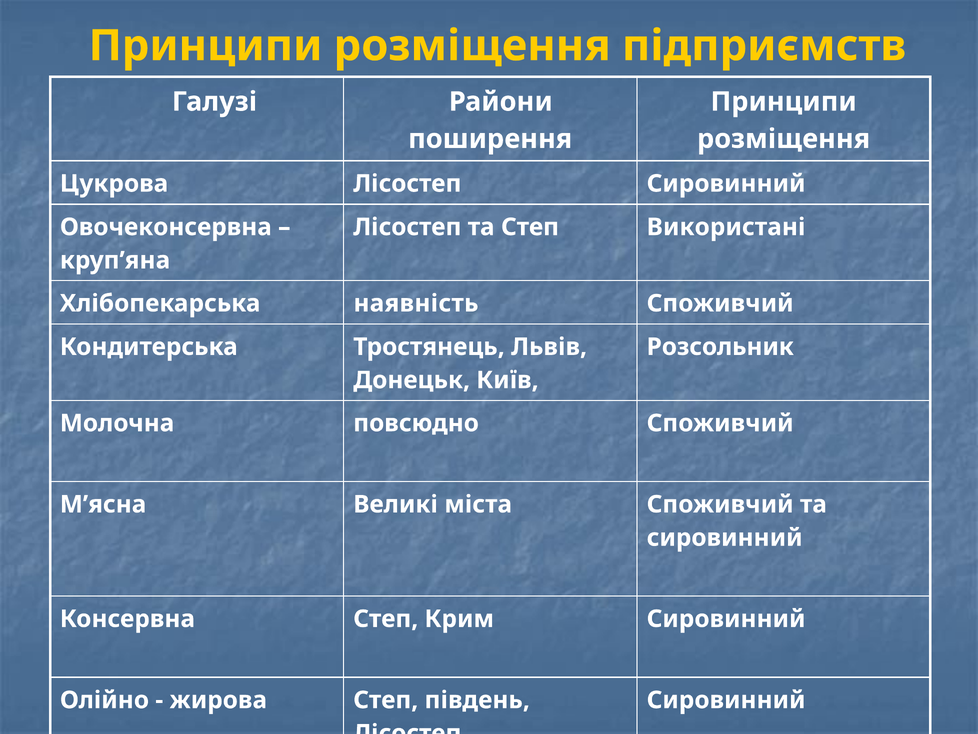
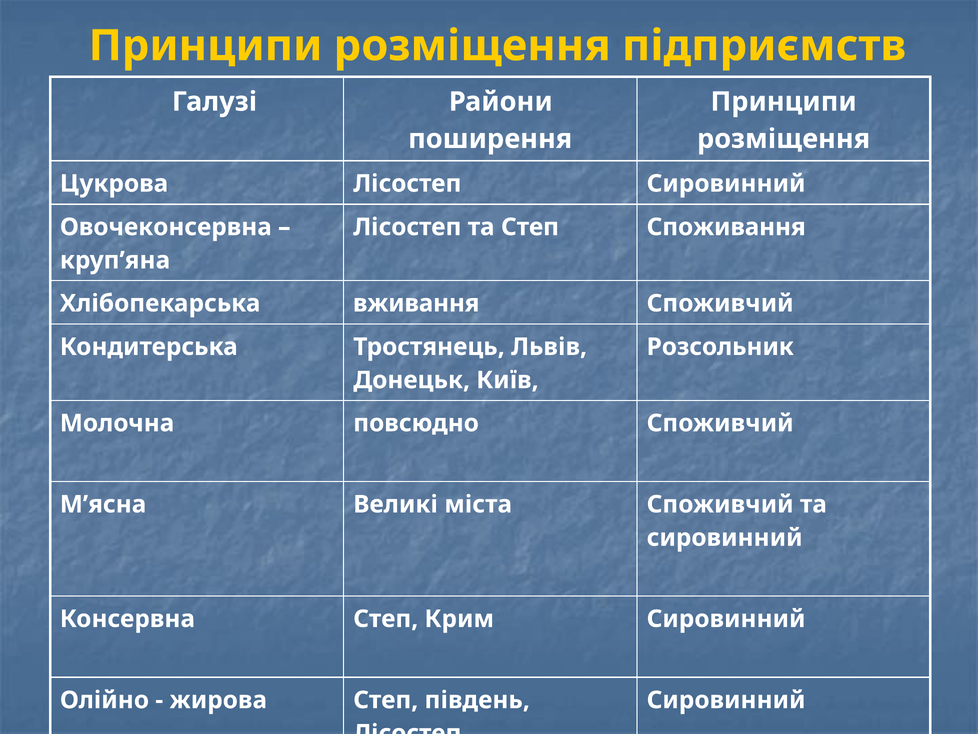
Використані: Використані -> Споживання
наявність: наявність -> вживання
